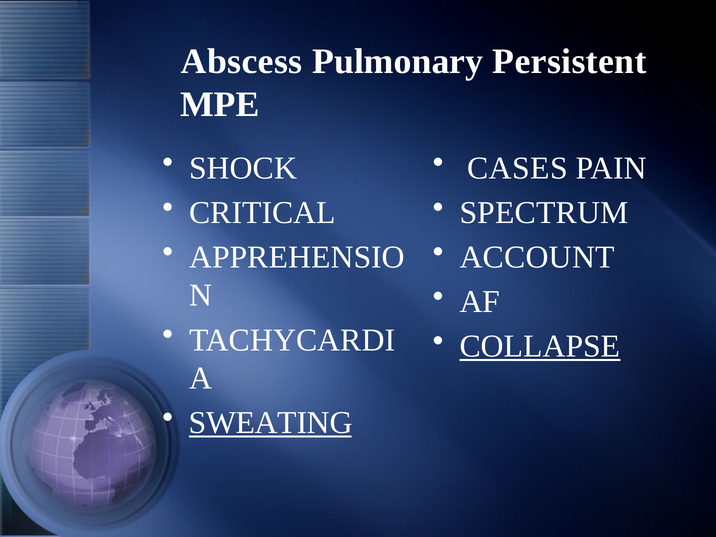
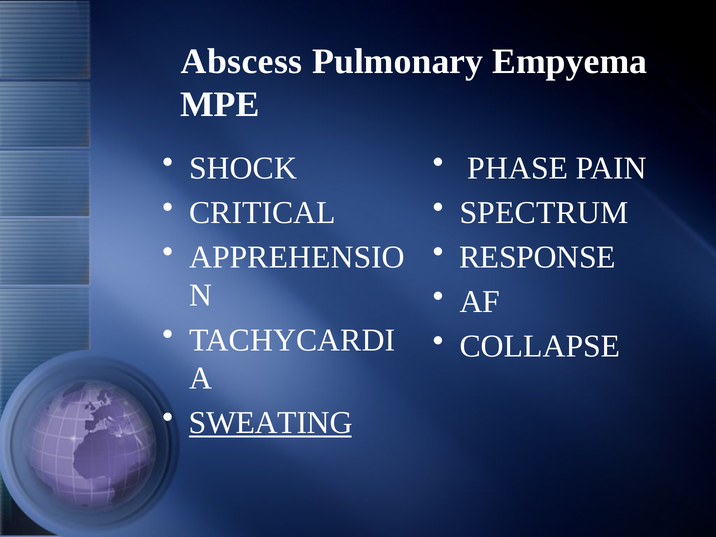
Persistent: Persistent -> Empyema
CASES: CASES -> PHASE
ACCOUNT: ACCOUNT -> RESPONSE
COLLAPSE underline: present -> none
